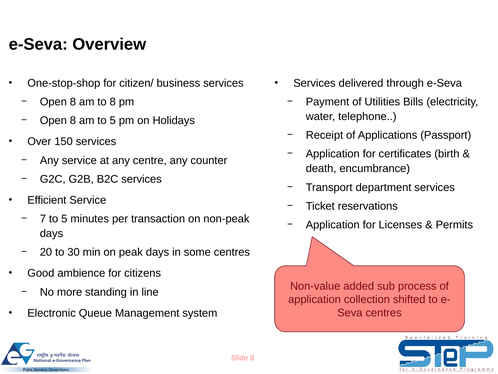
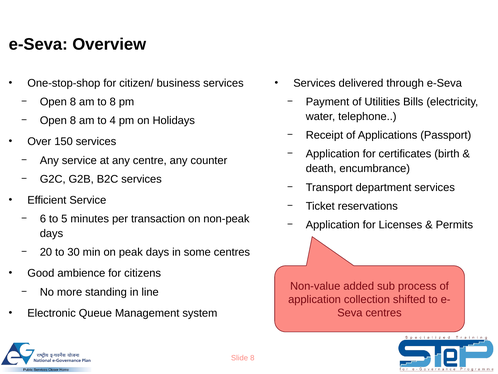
am to 5: 5 -> 4
7: 7 -> 6
